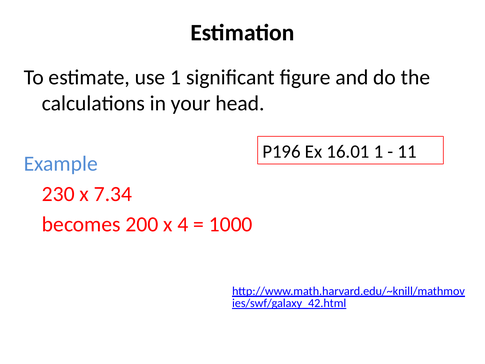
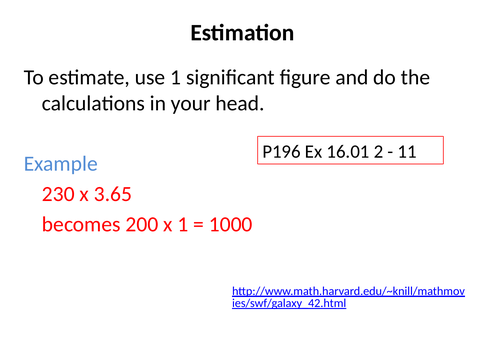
16.01 1: 1 -> 2
7.34: 7.34 -> 3.65
x 4: 4 -> 1
